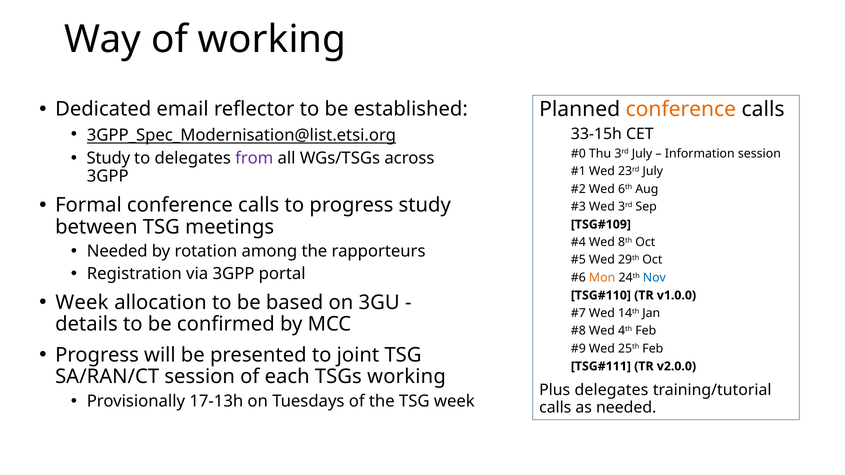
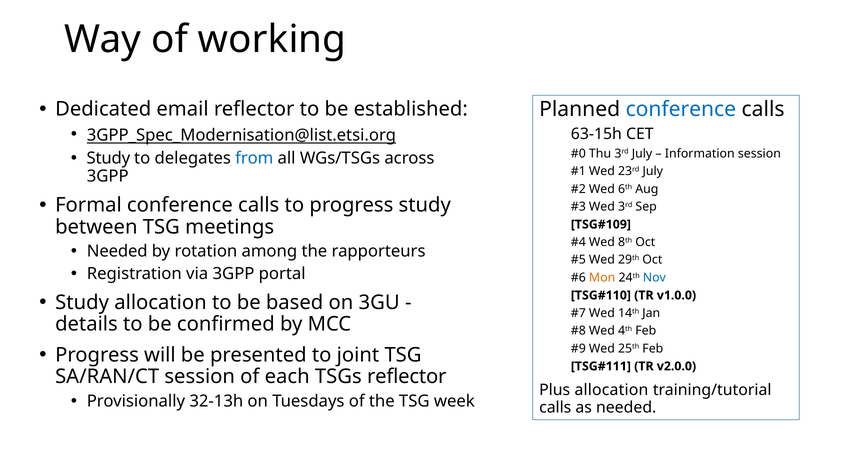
conference at (681, 110) colour: orange -> blue
33-15h: 33-15h -> 63-15h
from colour: purple -> blue
Week at (82, 303): Week -> Study
TSGs working: working -> reflector
Plus delegates: delegates -> allocation
17-13h: 17-13h -> 32-13h
